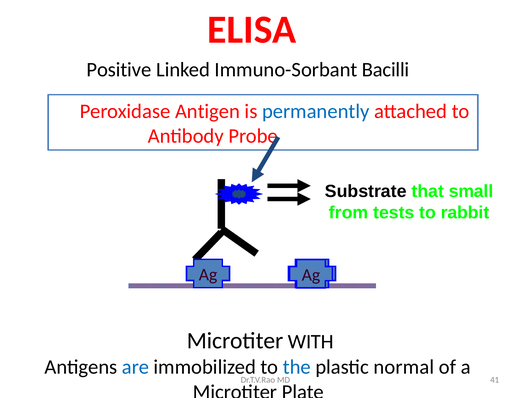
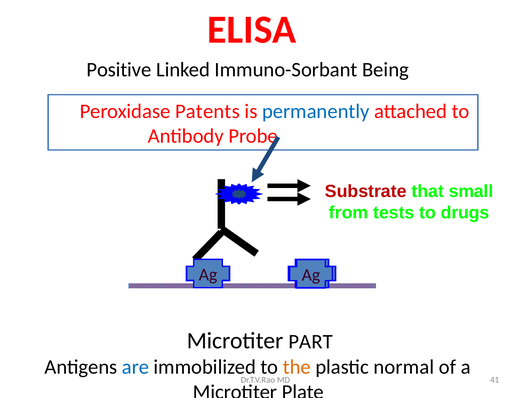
Bacilli: Bacilli -> Being
Antigen: Antigen -> Patents
Substrate colour: black -> red
rabbit: rabbit -> drugs
WITH: WITH -> PART
the colour: blue -> orange
